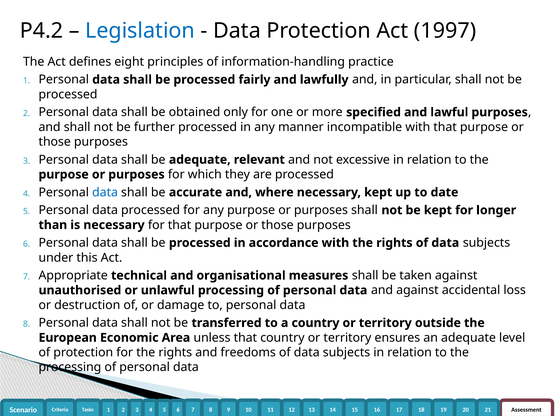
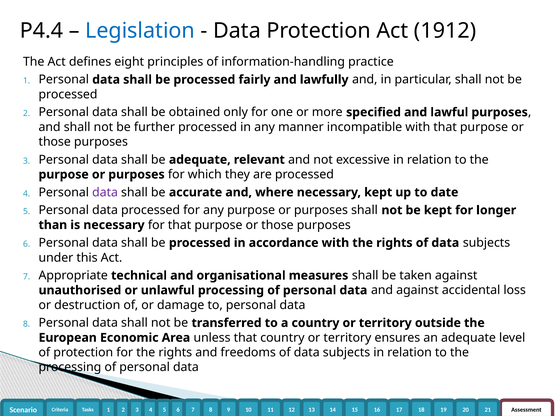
P4.2: P4.2 -> P4.4
1997: 1997 -> 1912
data at (105, 192) colour: blue -> purple
